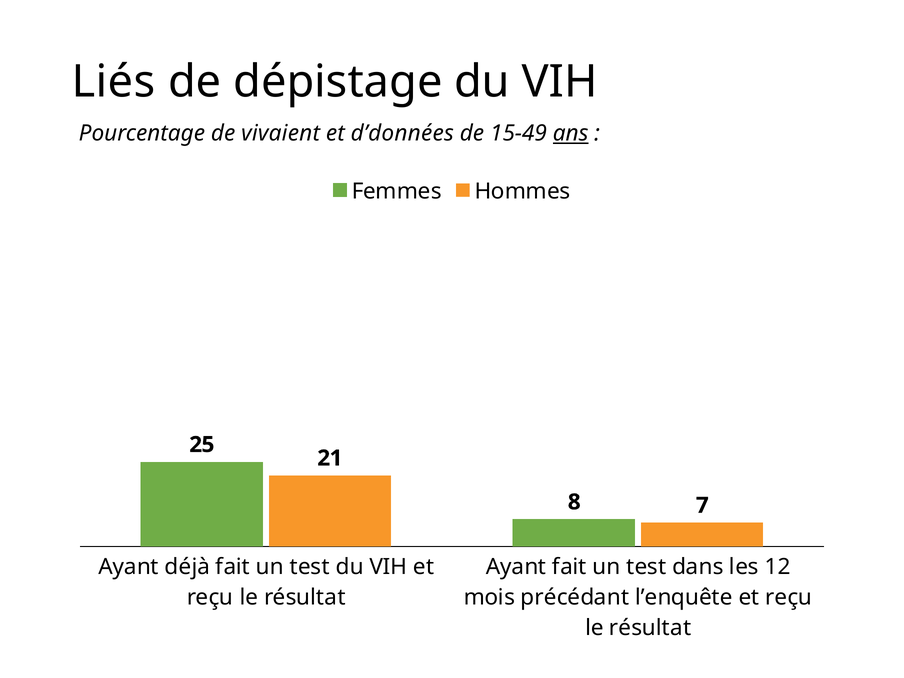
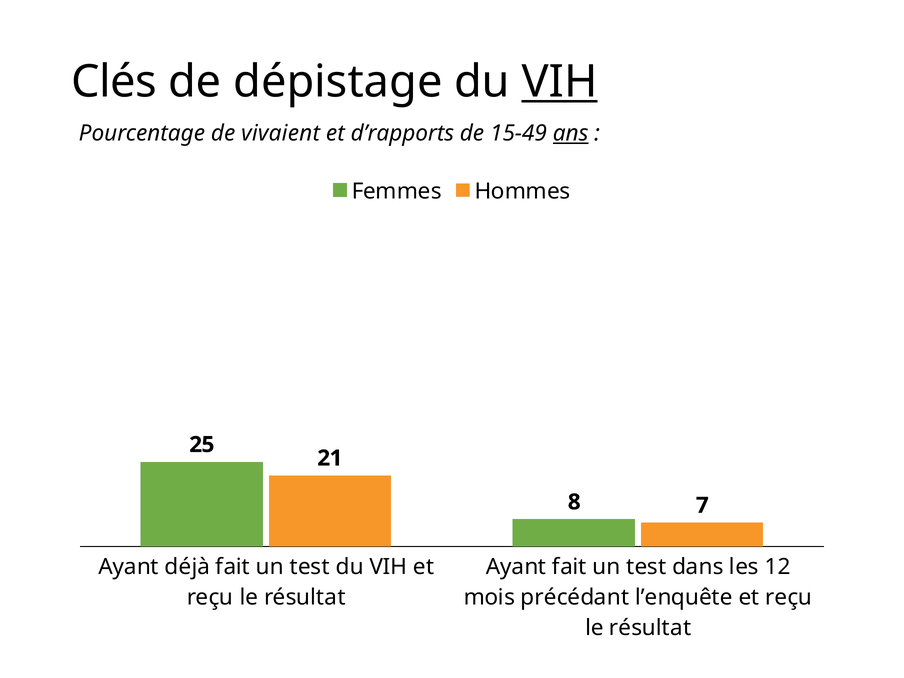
Liés: Liés -> Clés
VIH at (560, 82) underline: none -> present
d’données: d’données -> d’rapports
